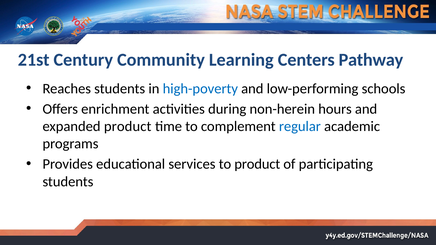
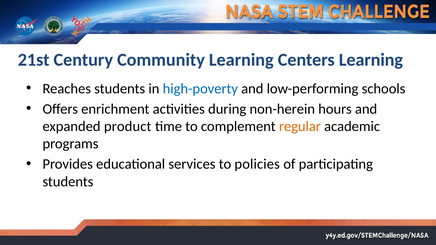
Centers Pathway: Pathway -> Learning
regular colour: blue -> orange
to product: product -> policies
